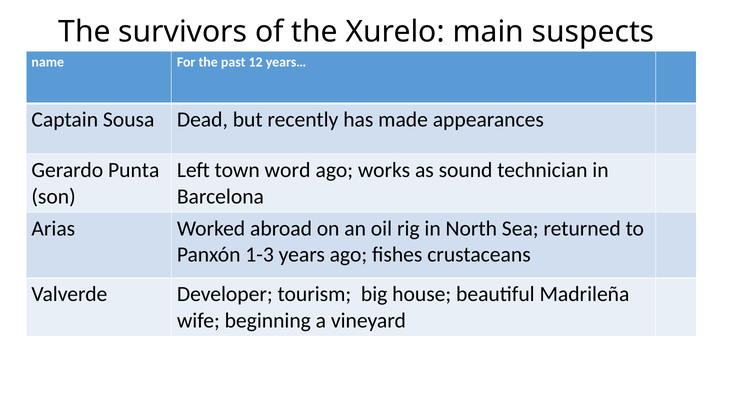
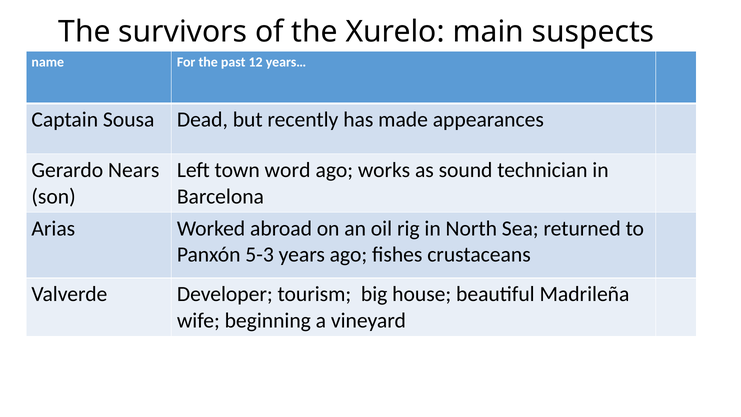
Punta: Punta -> Nears
1-3: 1-3 -> 5-3
